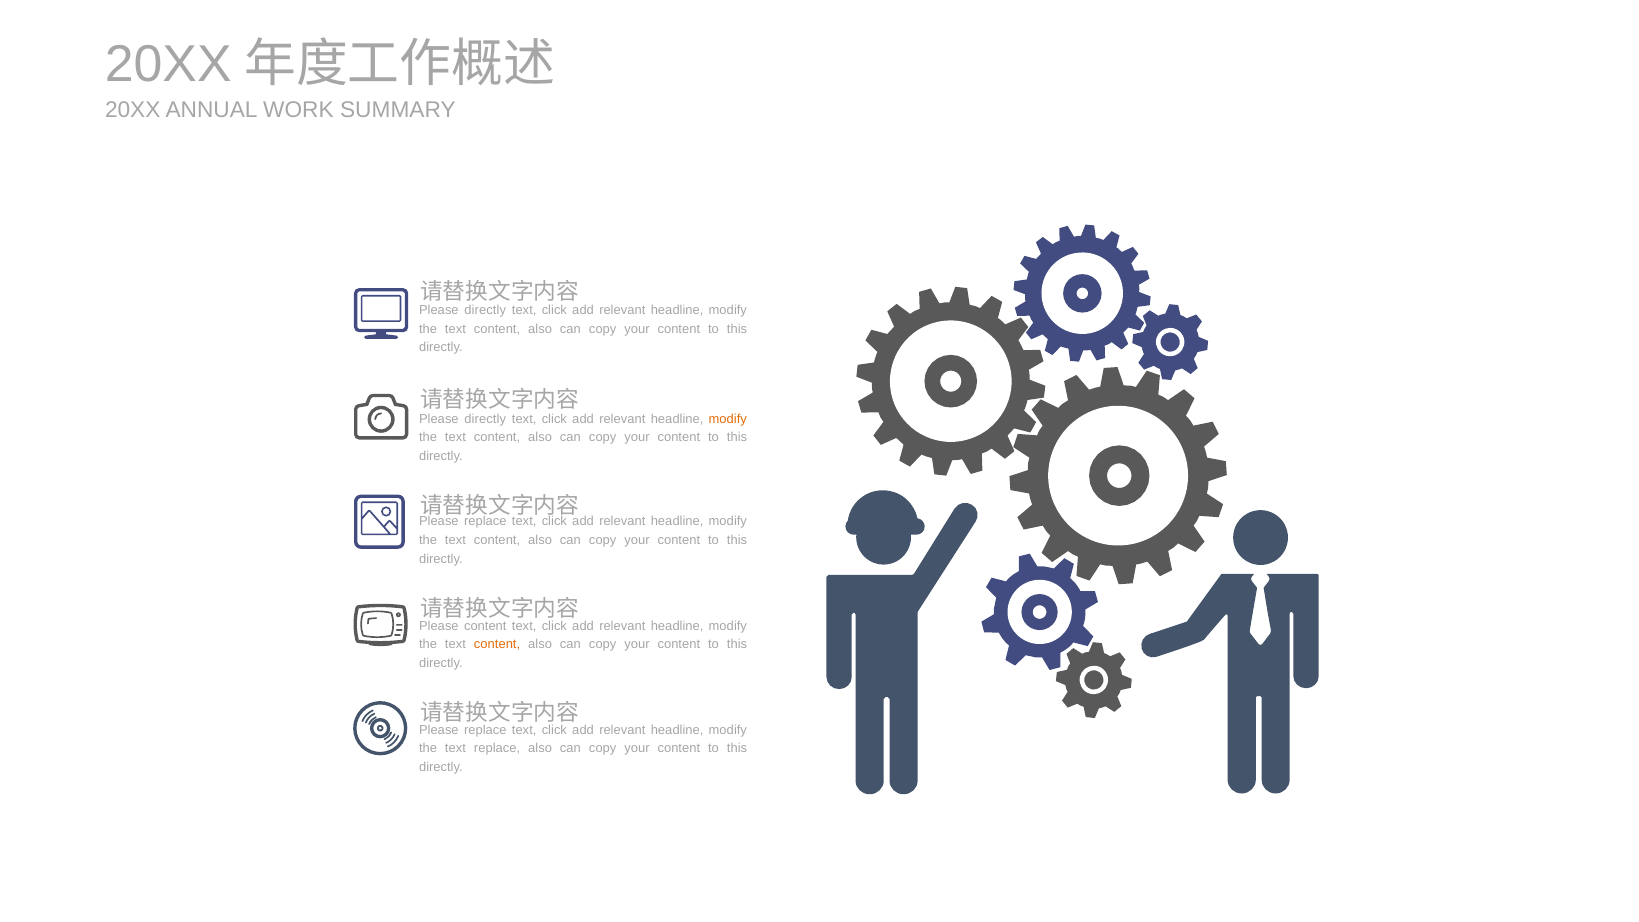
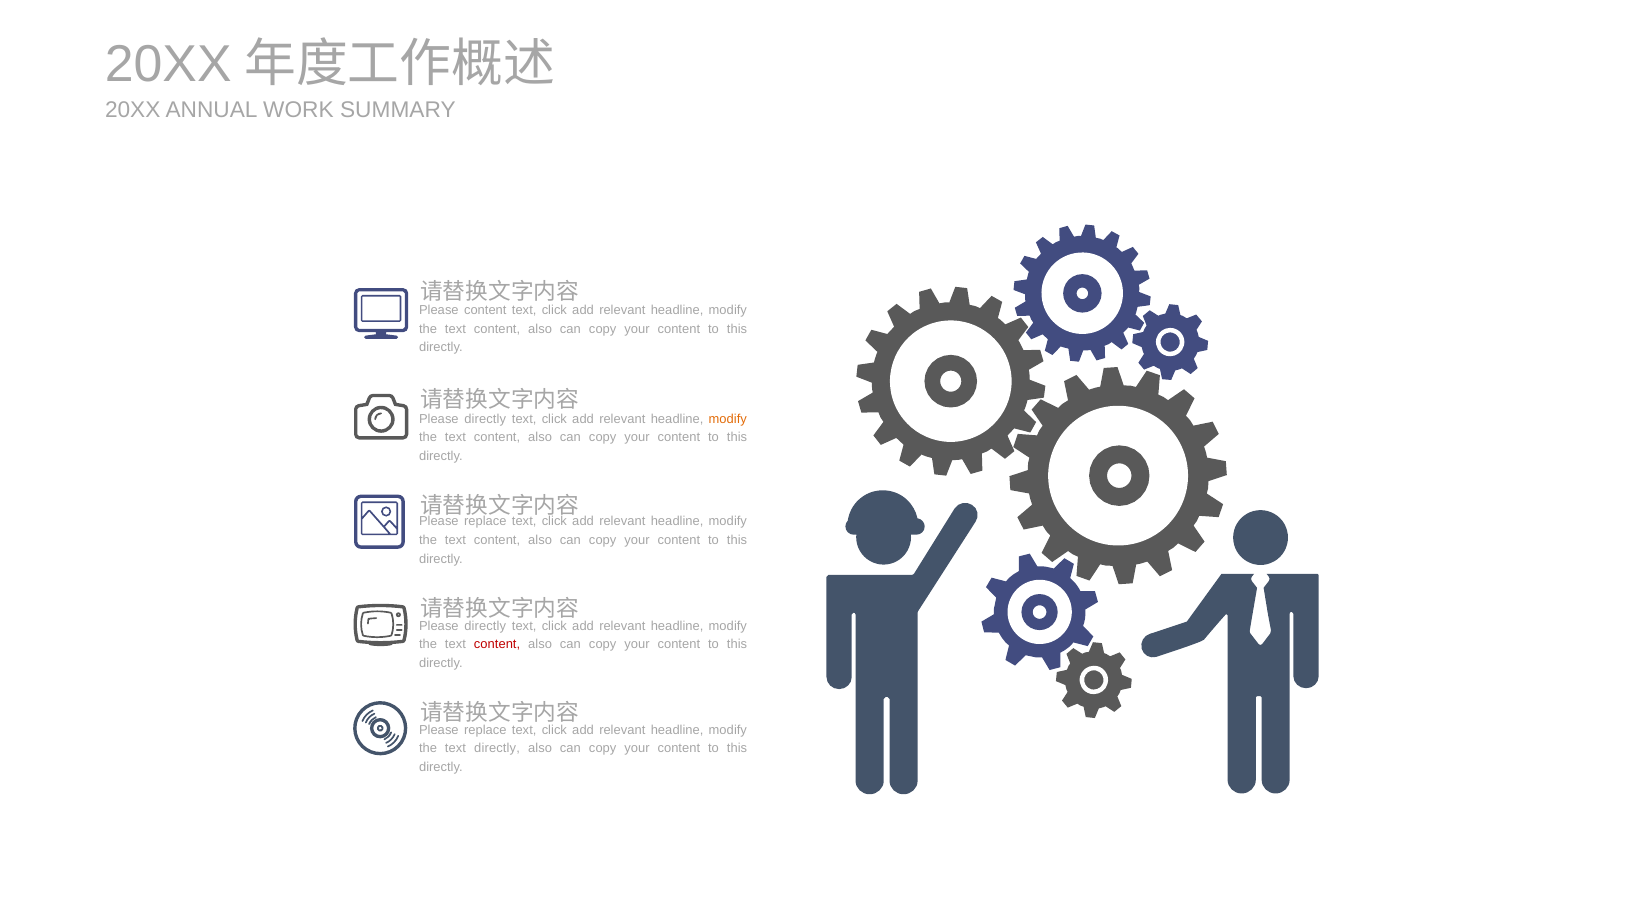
directly at (485, 310): directly -> content
content at (485, 626): content -> directly
content at (497, 645) colour: orange -> red
text replace: replace -> directly
